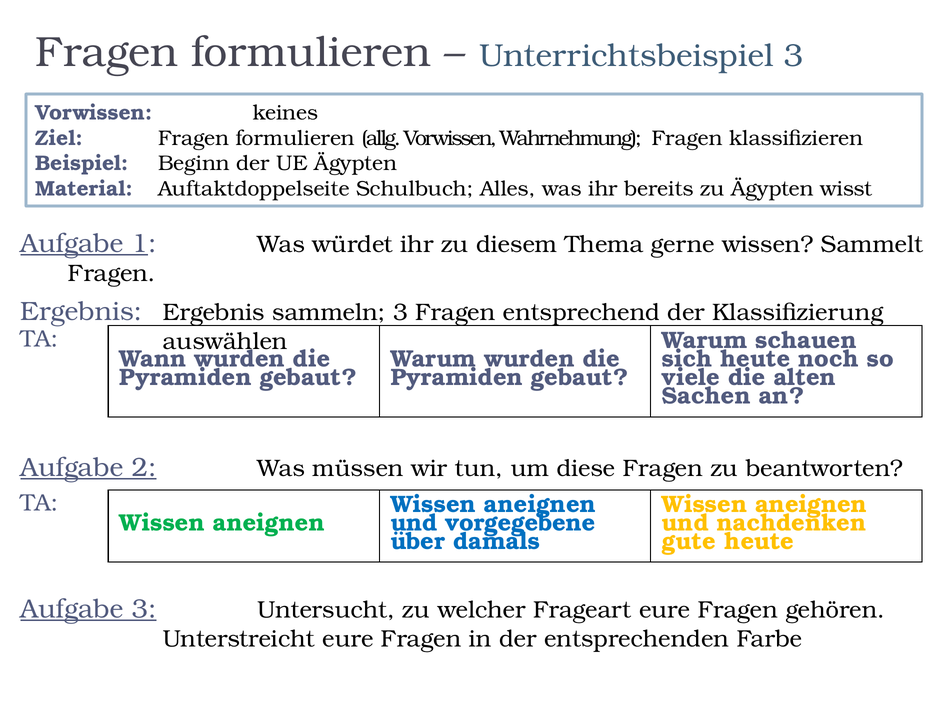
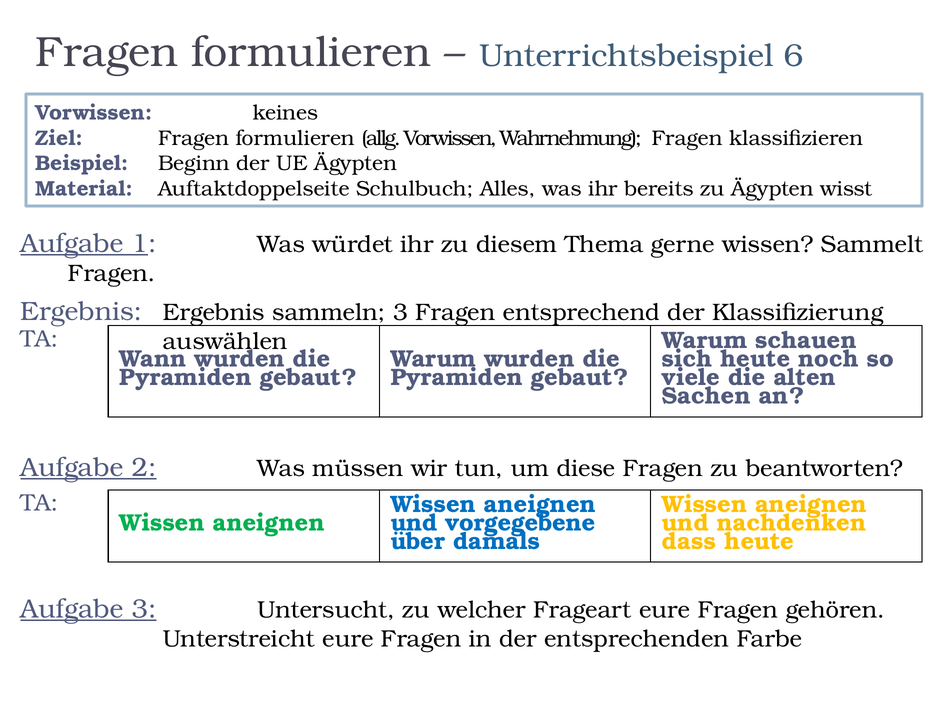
Unterrichtsbeispiel 3: 3 -> 6
gute: gute -> dass
